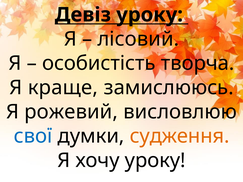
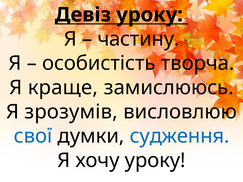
лісовий: лісовий -> частину
рожевий: рожевий -> зрозумів
судження colour: orange -> blue
